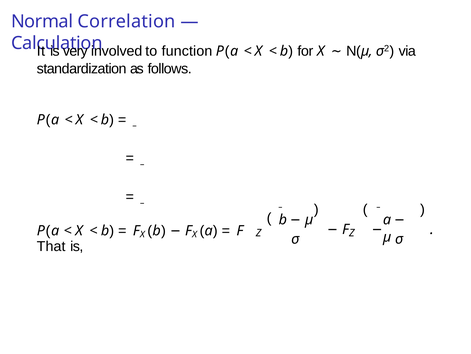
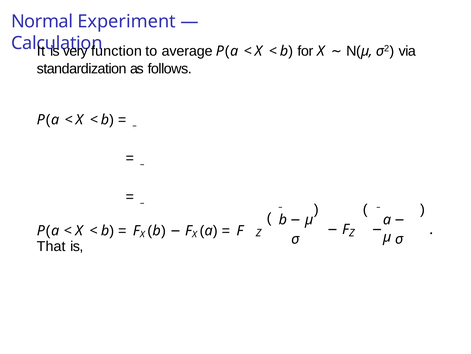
Correlation: Correlation -> Experiment
involved: involved -> function
function: function -> average
